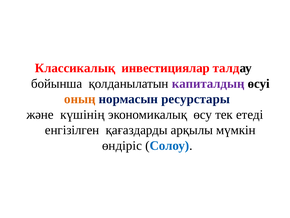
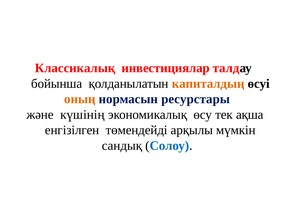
капиталдың colour: purple -> orange
етеді: етеді -> ақша
қағаздарды: қағаздарды -> төмендейді
өндіріс: өндіріс -> сандық
